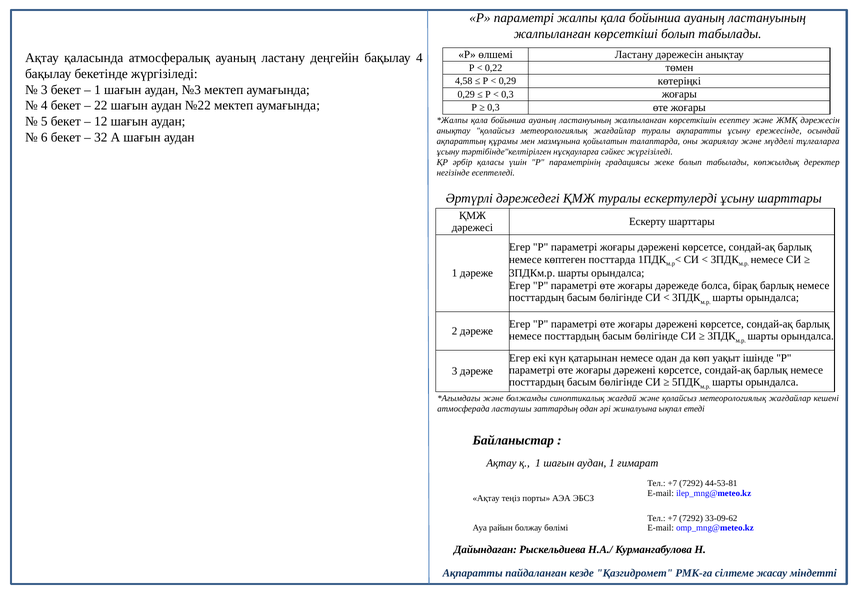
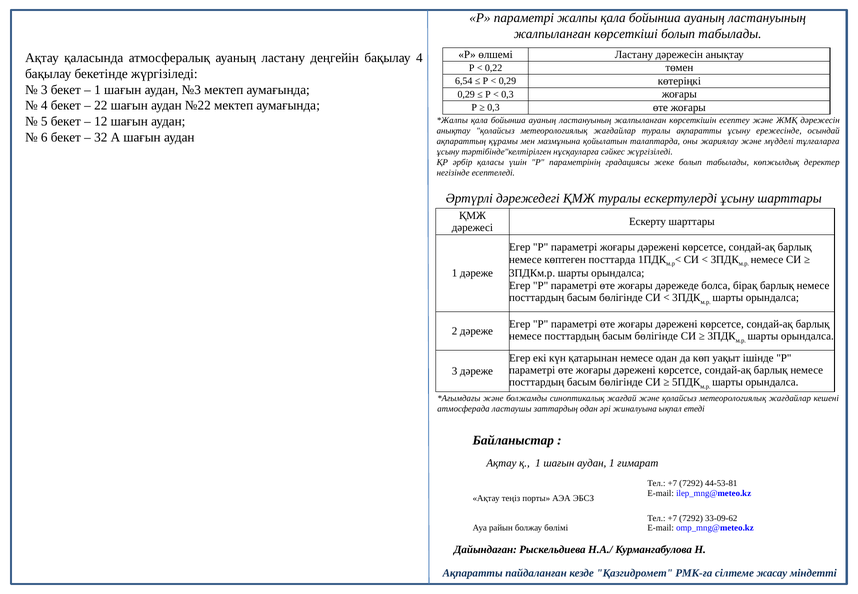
4,58: 4,58 -> 6,54
